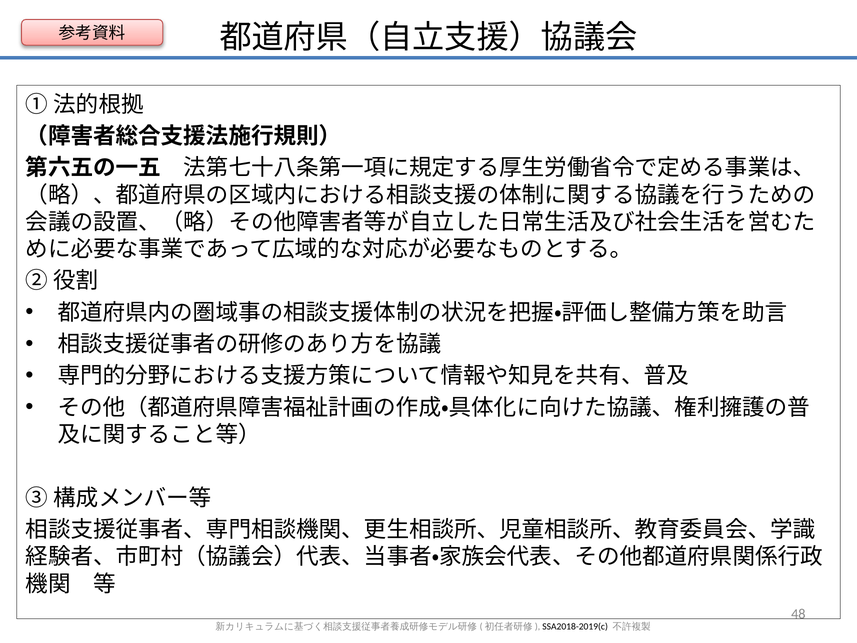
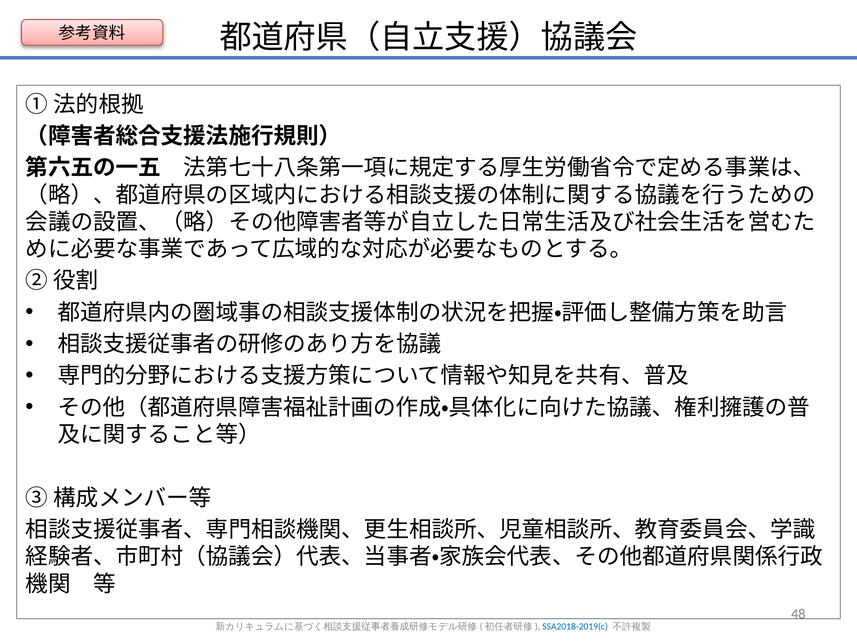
SSA2018-2019(c colour: black -> blue
